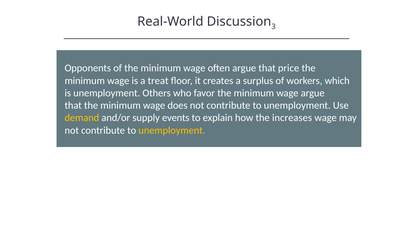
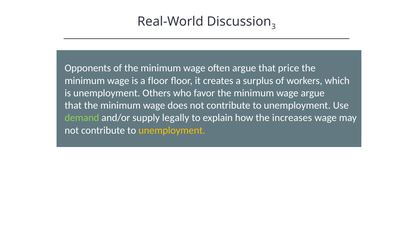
a treat: treat -> floor
demand colour: yellow -> light green
events: events -> legally
